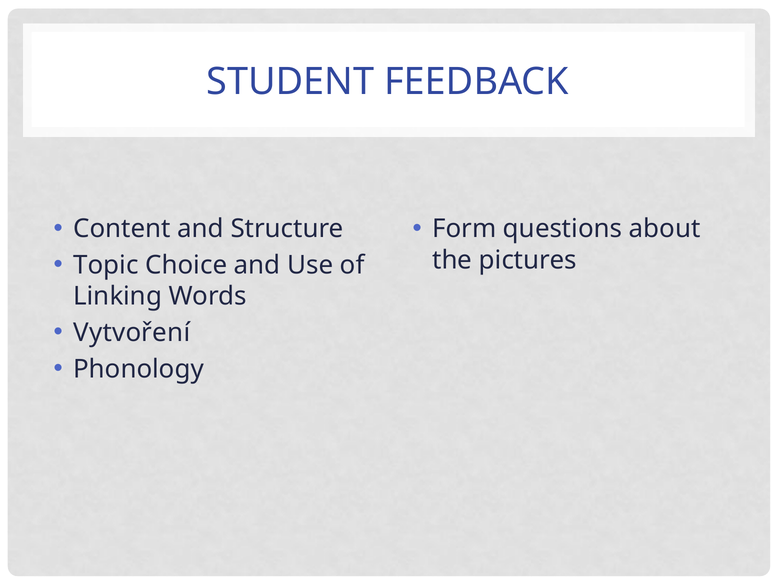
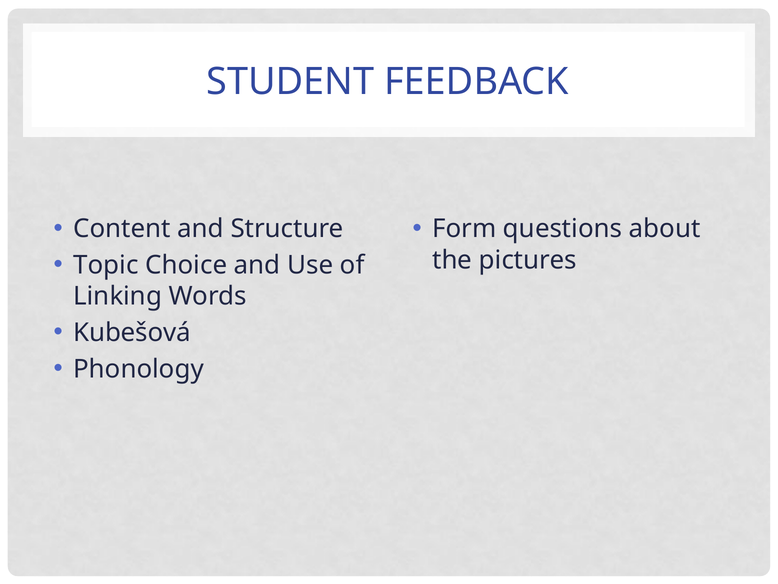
Vytvoření: Vytvoření -> Kubešová
